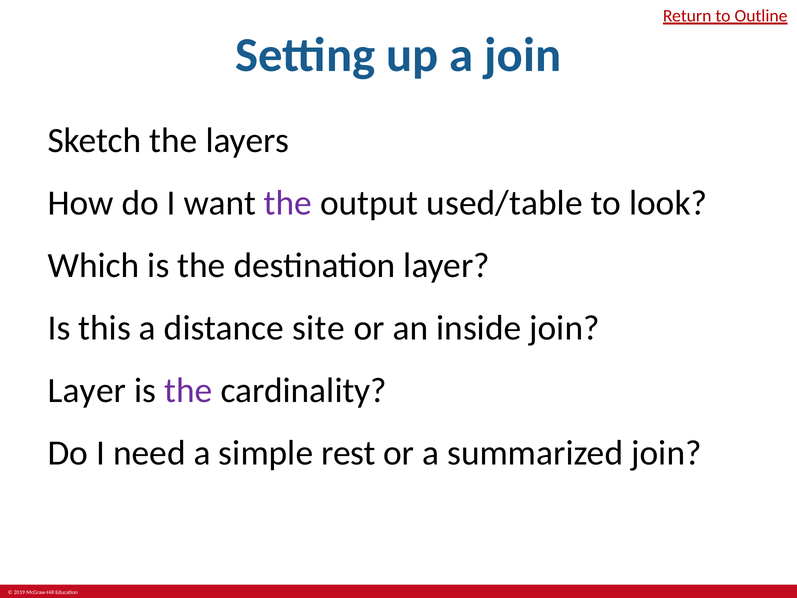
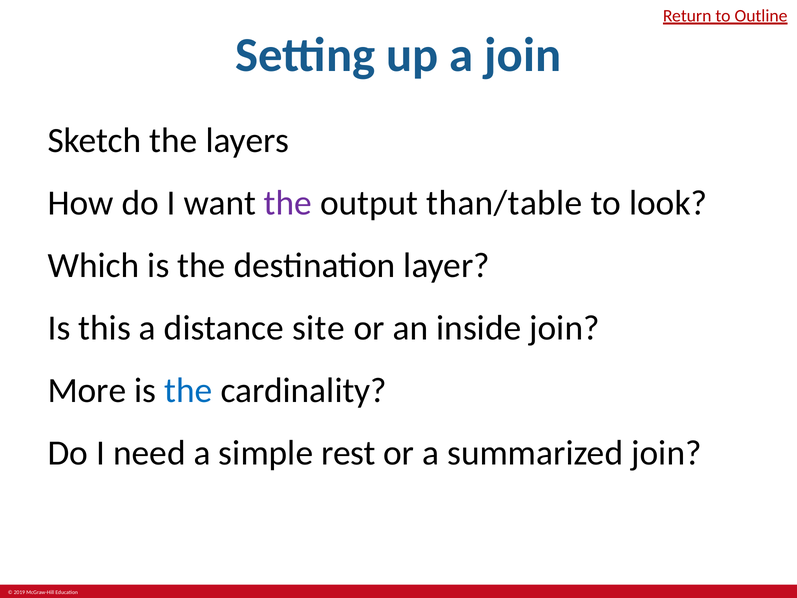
used/table: used/table -> than/table
Layer at (87, 390): Layer -> More
the at (188, 390) colour: purple -> blue
